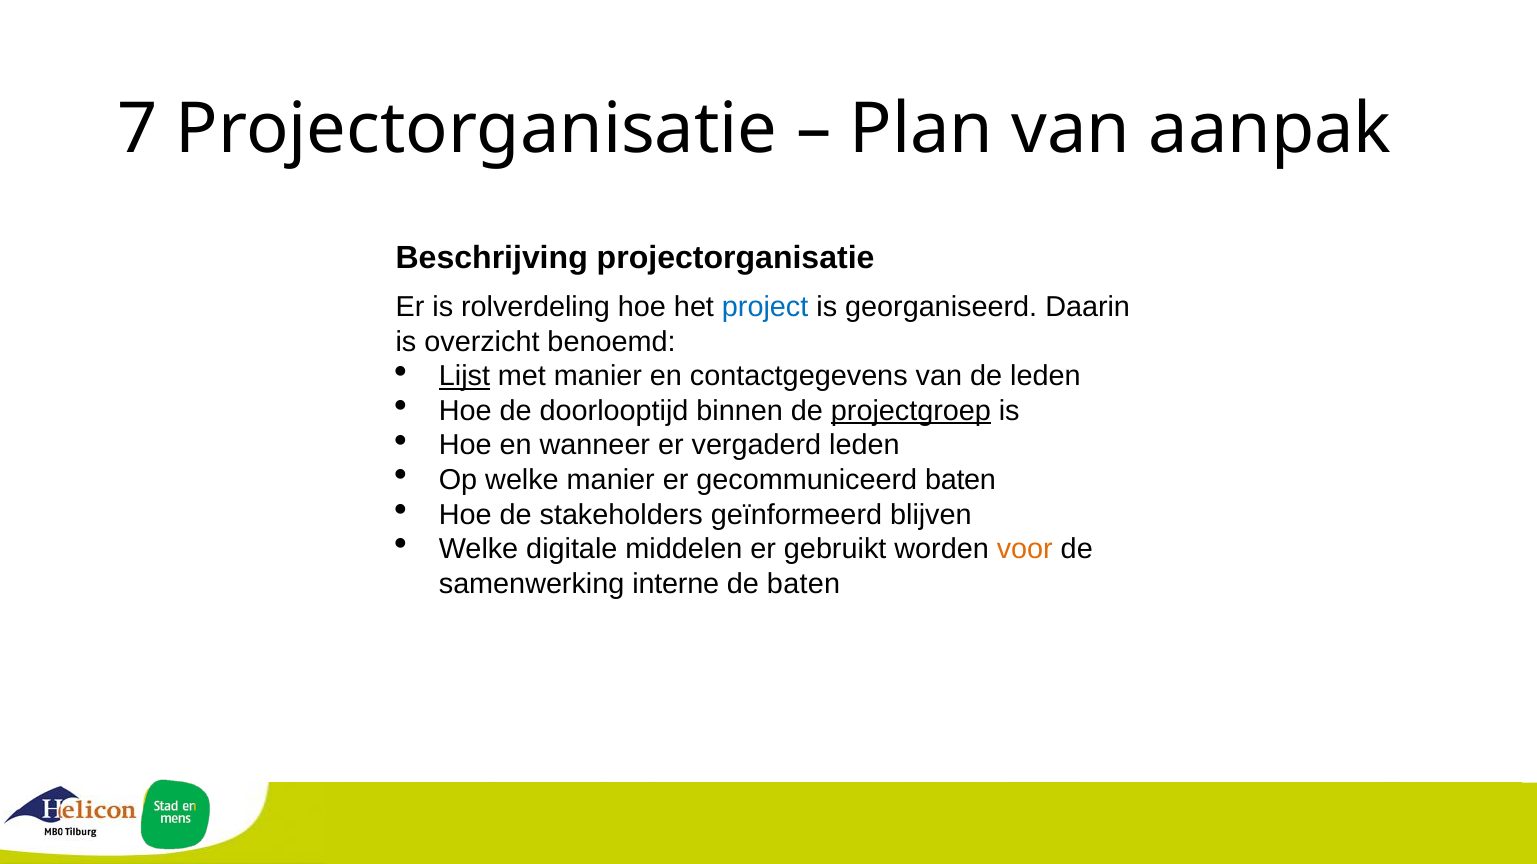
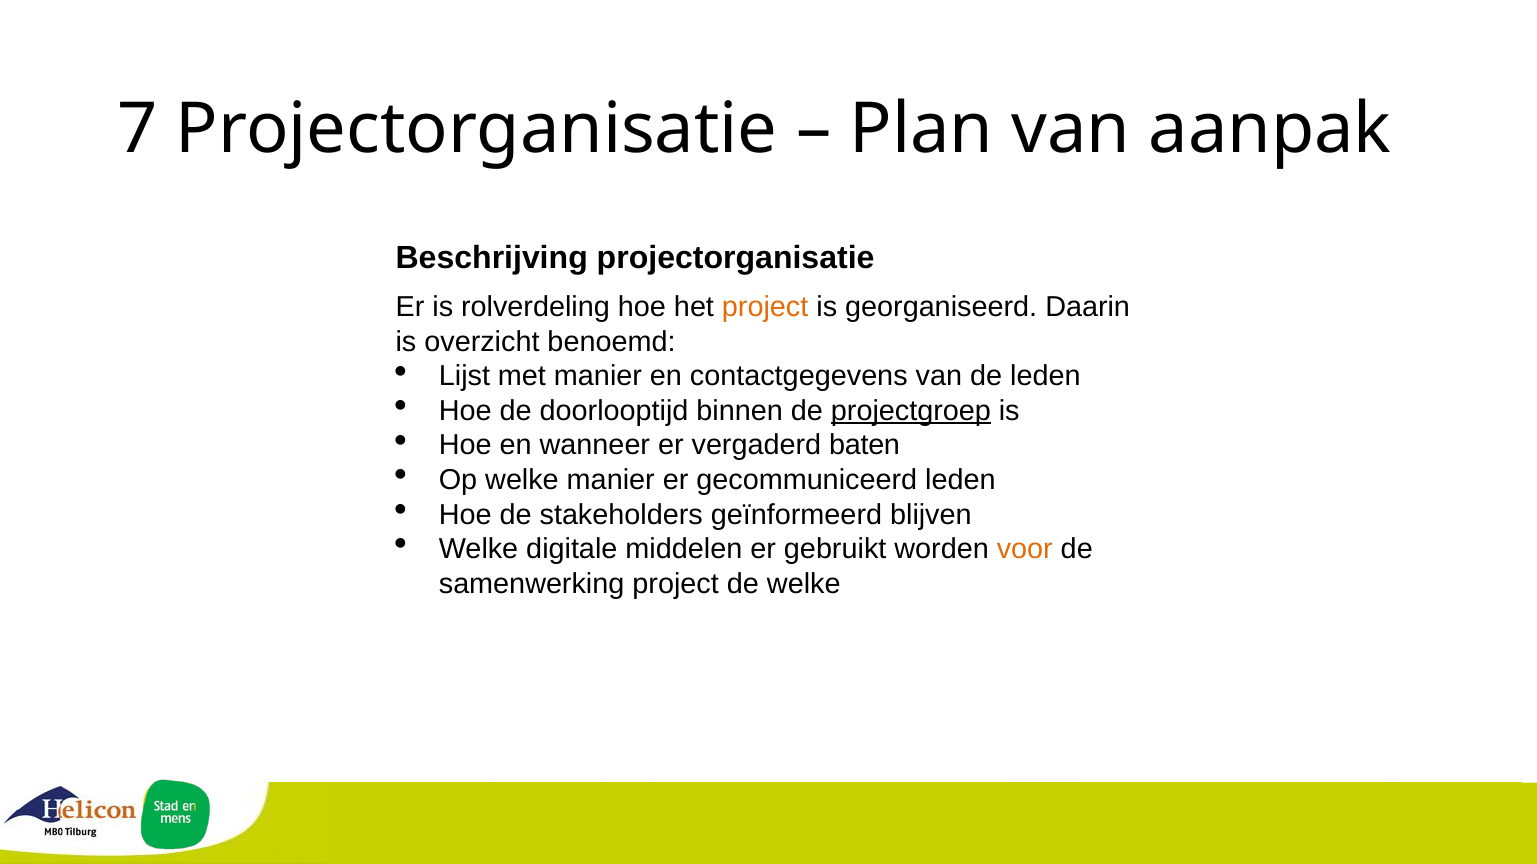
project at (765, 307) colour: blue -> orange
Lijst underline: present -> none
vergaderd leden: leden -> baten
gecommuniceerd baten: baten -> leden
samenwerking interne: interne -> project
de baten: baten -> welke
